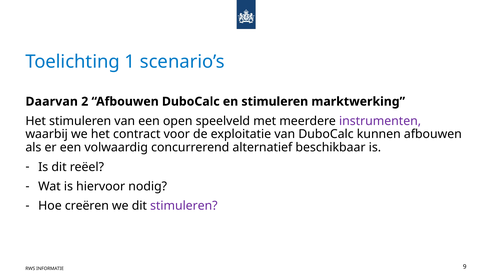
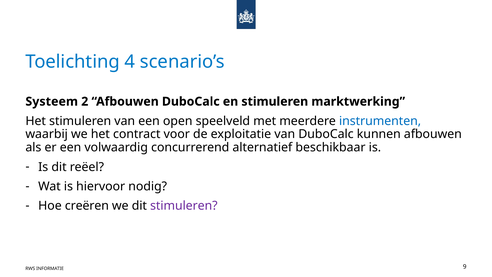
1: 1 -> 4
Daarvan: Daarvan -> Systeem
instrumenten colour: purple -> blue
